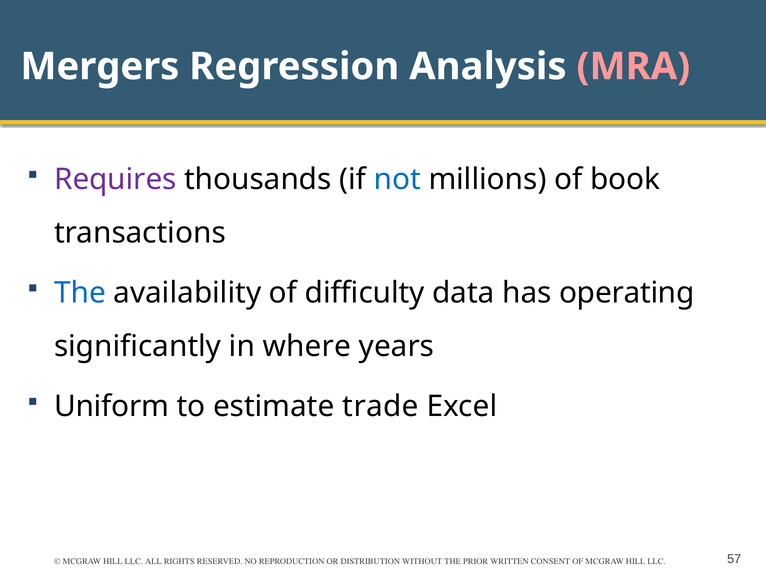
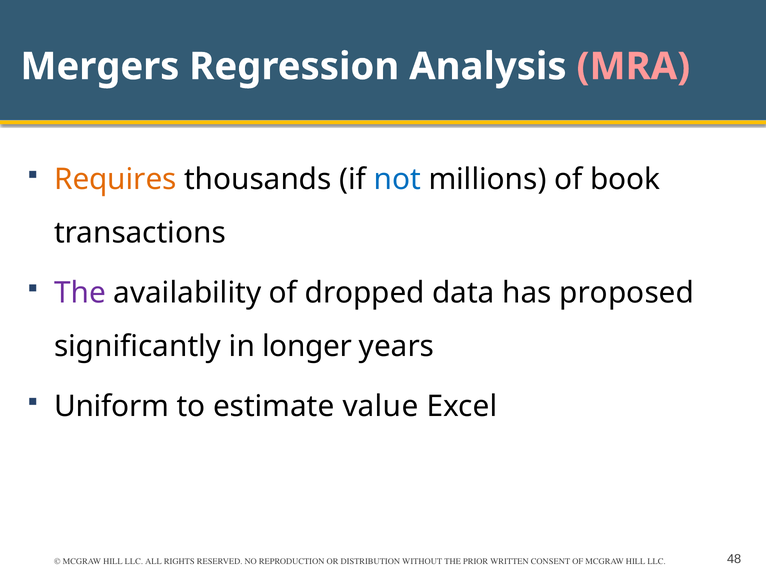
Requires colour: purple -> orange
The at (80, 293) colour: blue -> purple
difficulty: difficulty -> dropped
operating: operating -> proposed
where: where -> longer
trade: trade -> value
57: 57 -> 48
